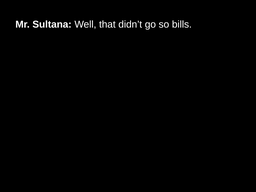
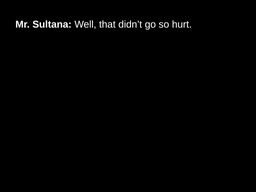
bills: bills -> hurt
